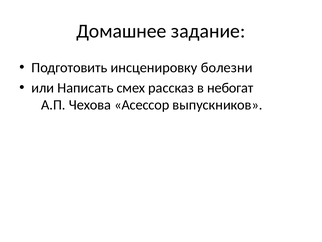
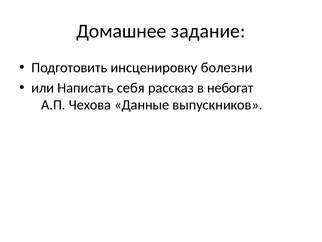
смех: смех -> себя
Асессор: Асессор -> Данные
